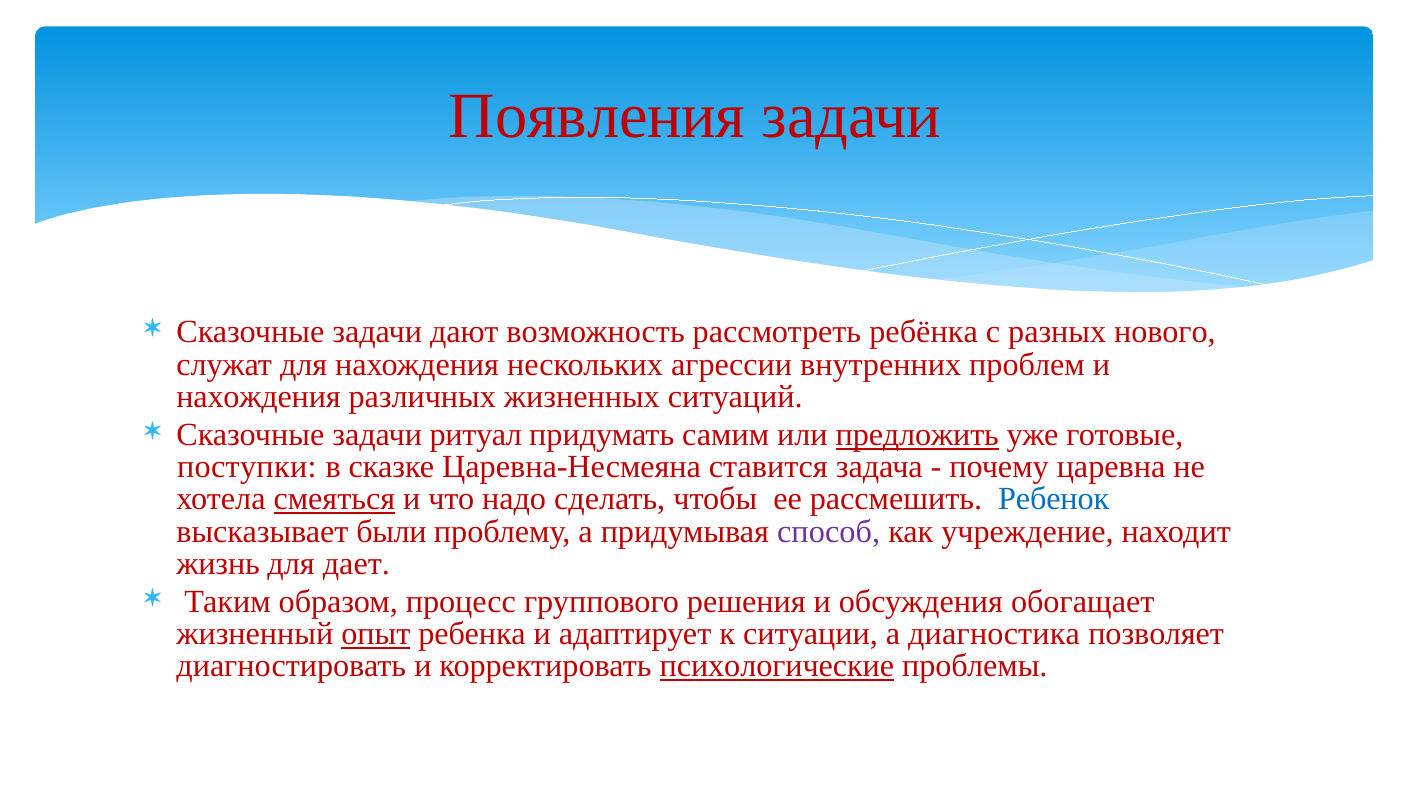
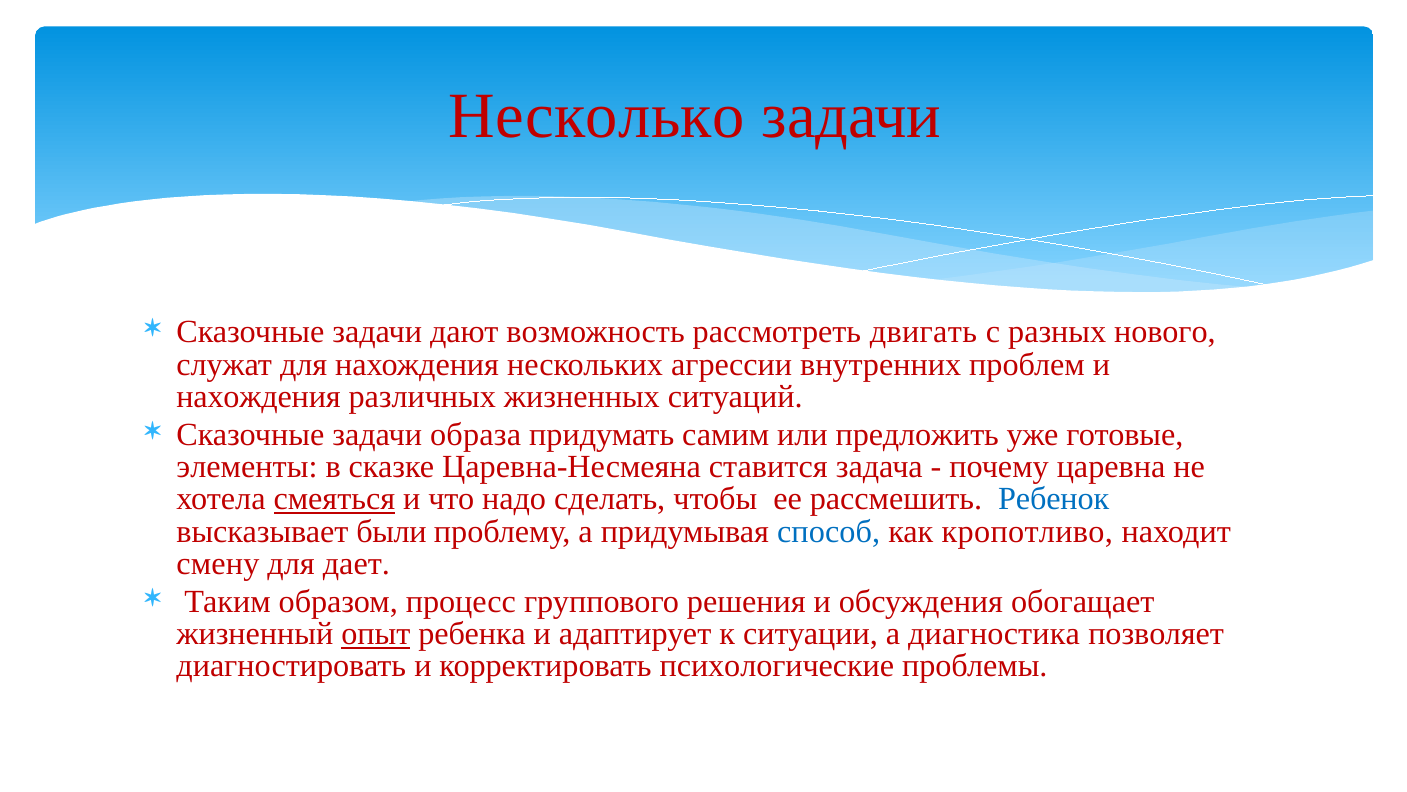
Появления: Появления -> Несколько
ребёнка: ребёнка -> двигать
ритуал: ритуал -> образа
предложить underline: present -> none
поступки: поступки -> элементы
способ colour: purple -> blue
учреждение: учреждение -> кропотливо
жизнь: жизнь -> смену
психологические underline: present -> none
